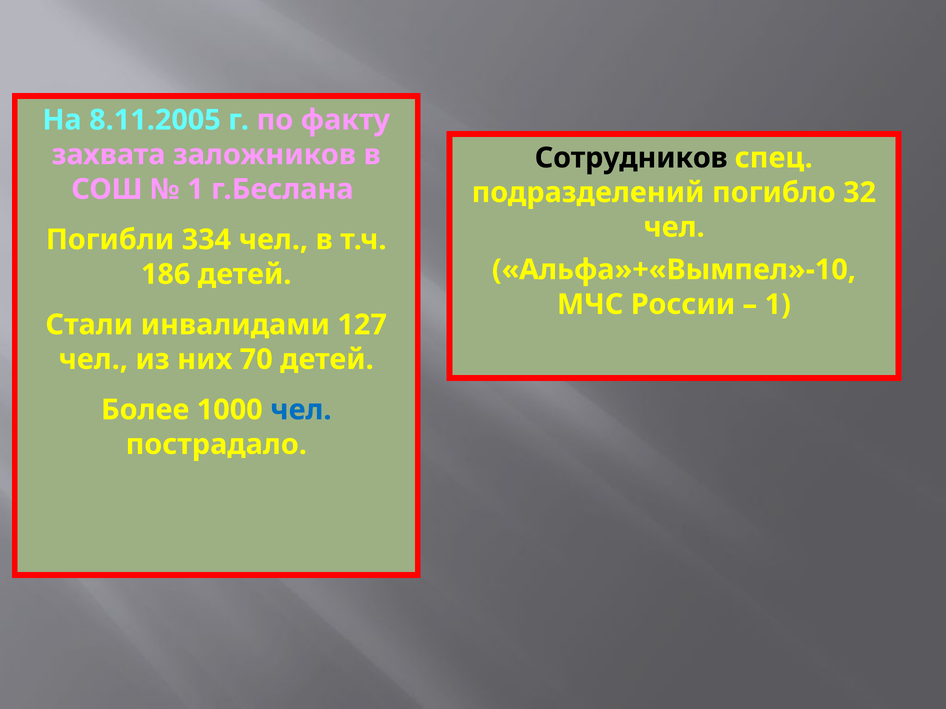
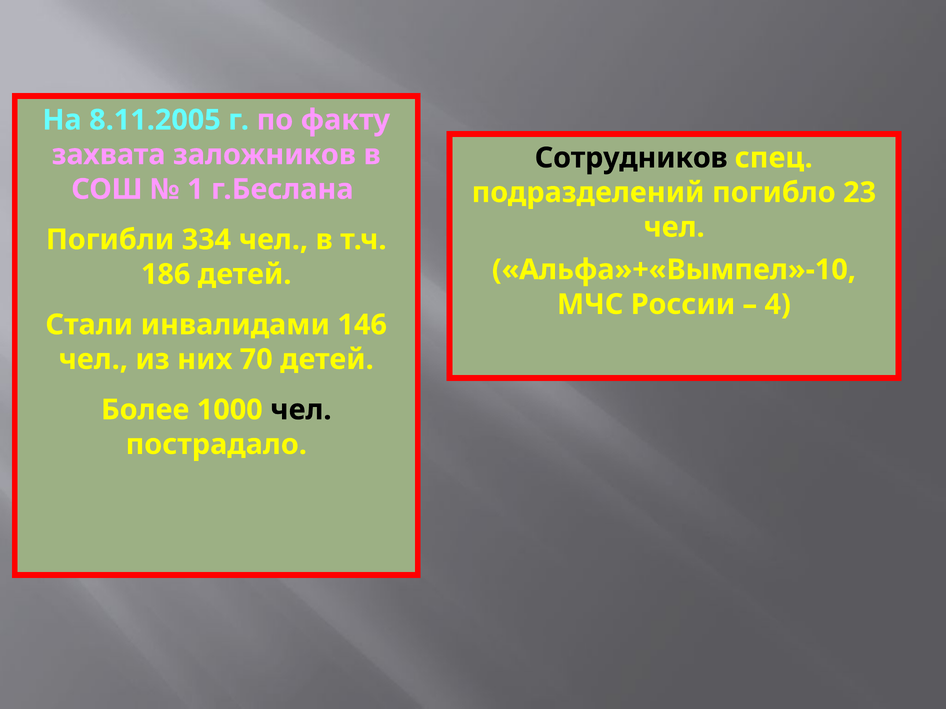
32: 32 -> 23
1 at (778, 305): 1 -> 4
127: 127 -> 146
чел at (301, 410) colour: blue -> black
